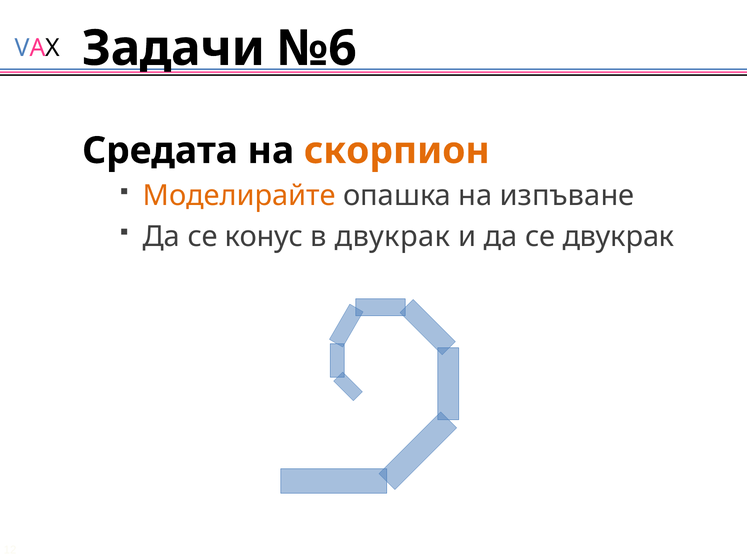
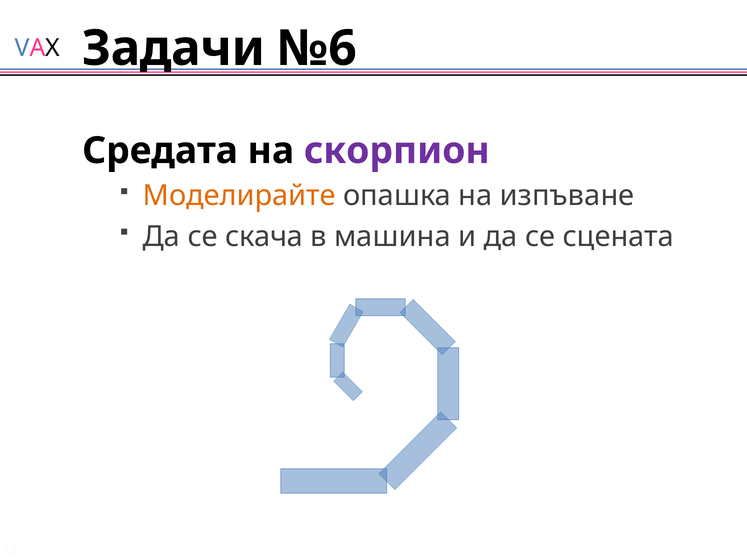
скорпион colour: orange -> purple
конус: конус -> скача
в двукрак: двукрак -> машина
се двукрак: двукрак -> сцената
